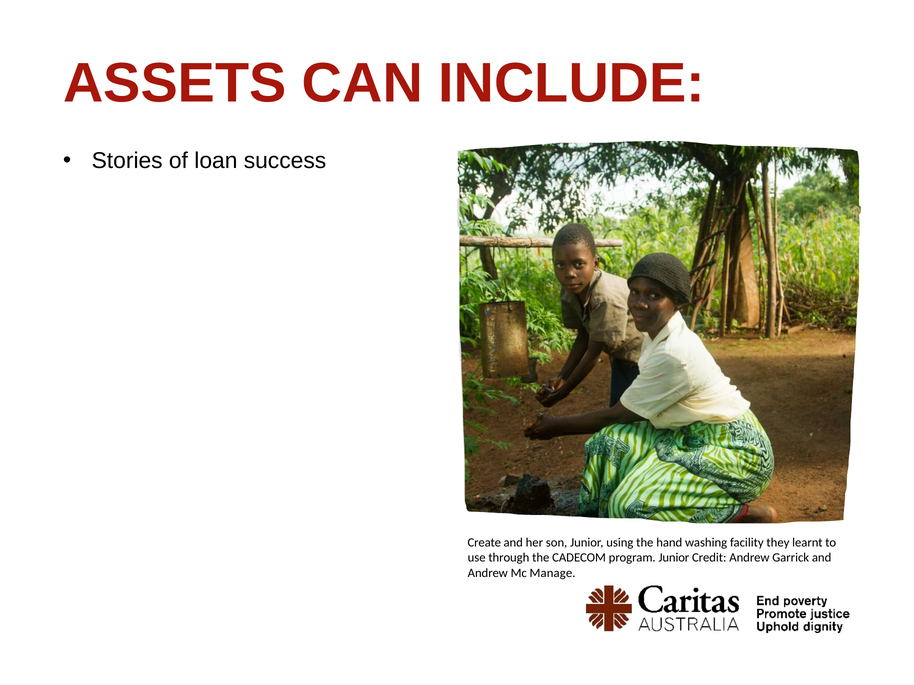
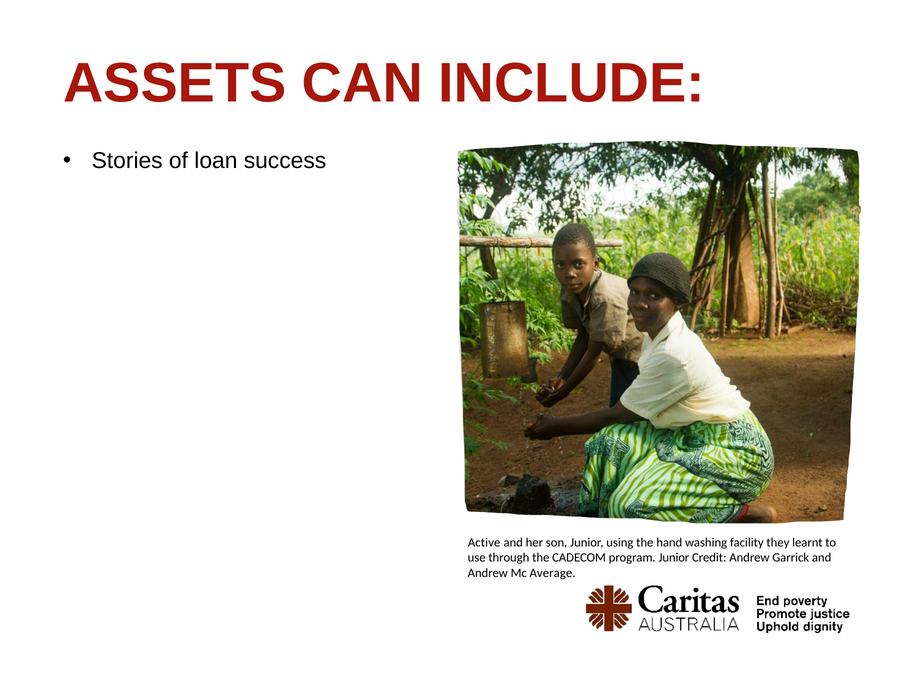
Create: Create -> Active
Manage: Manage -> Average
